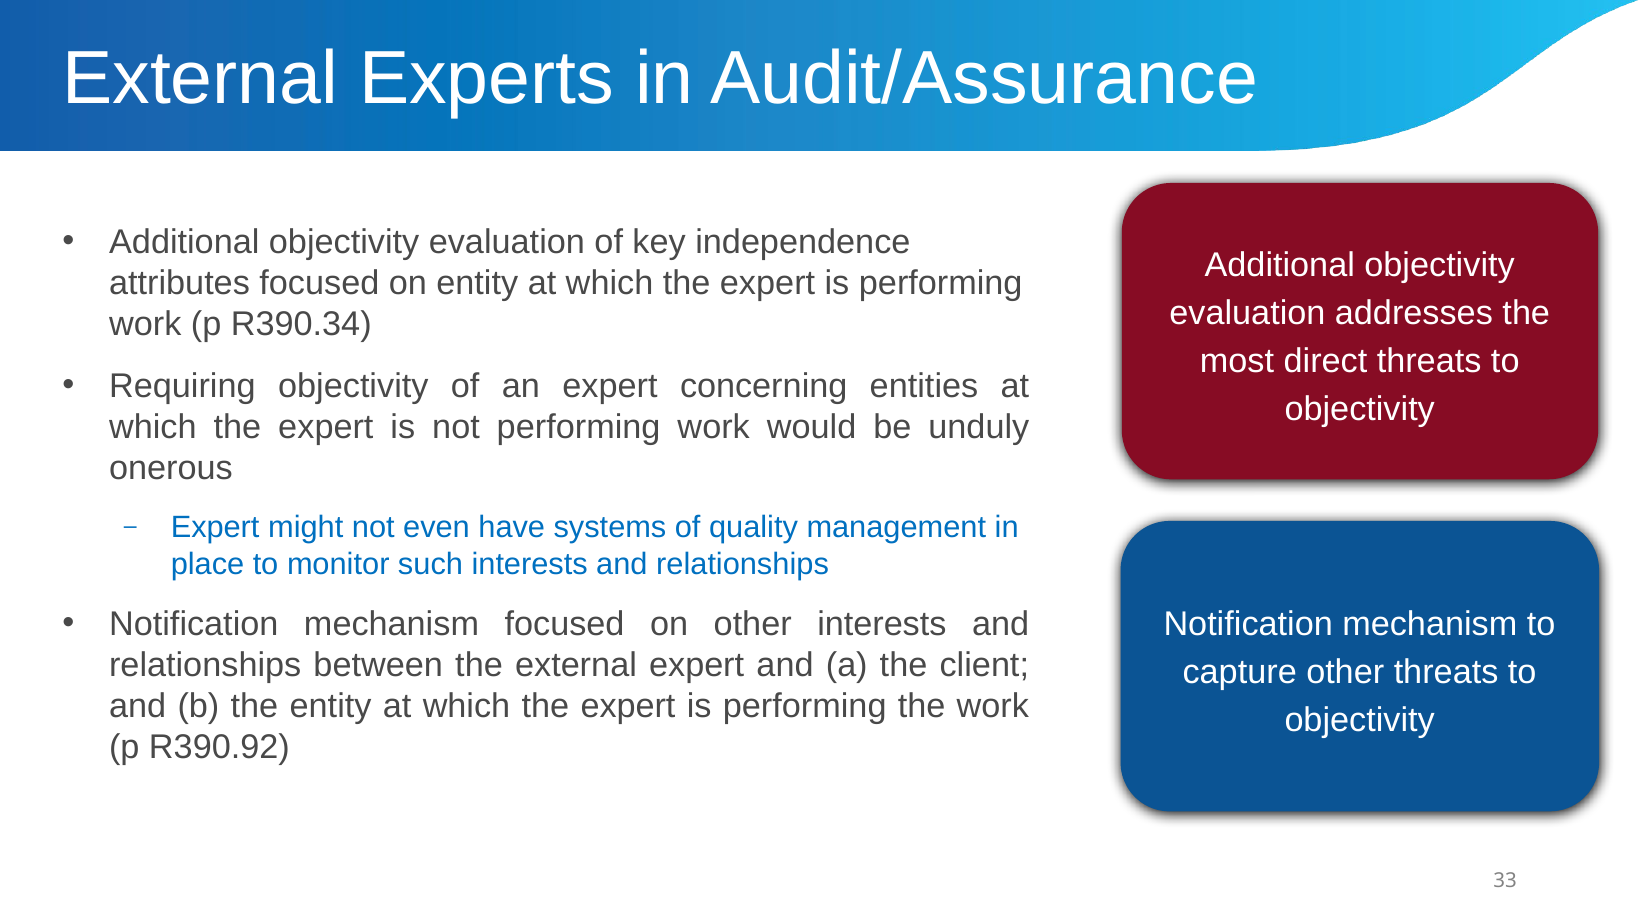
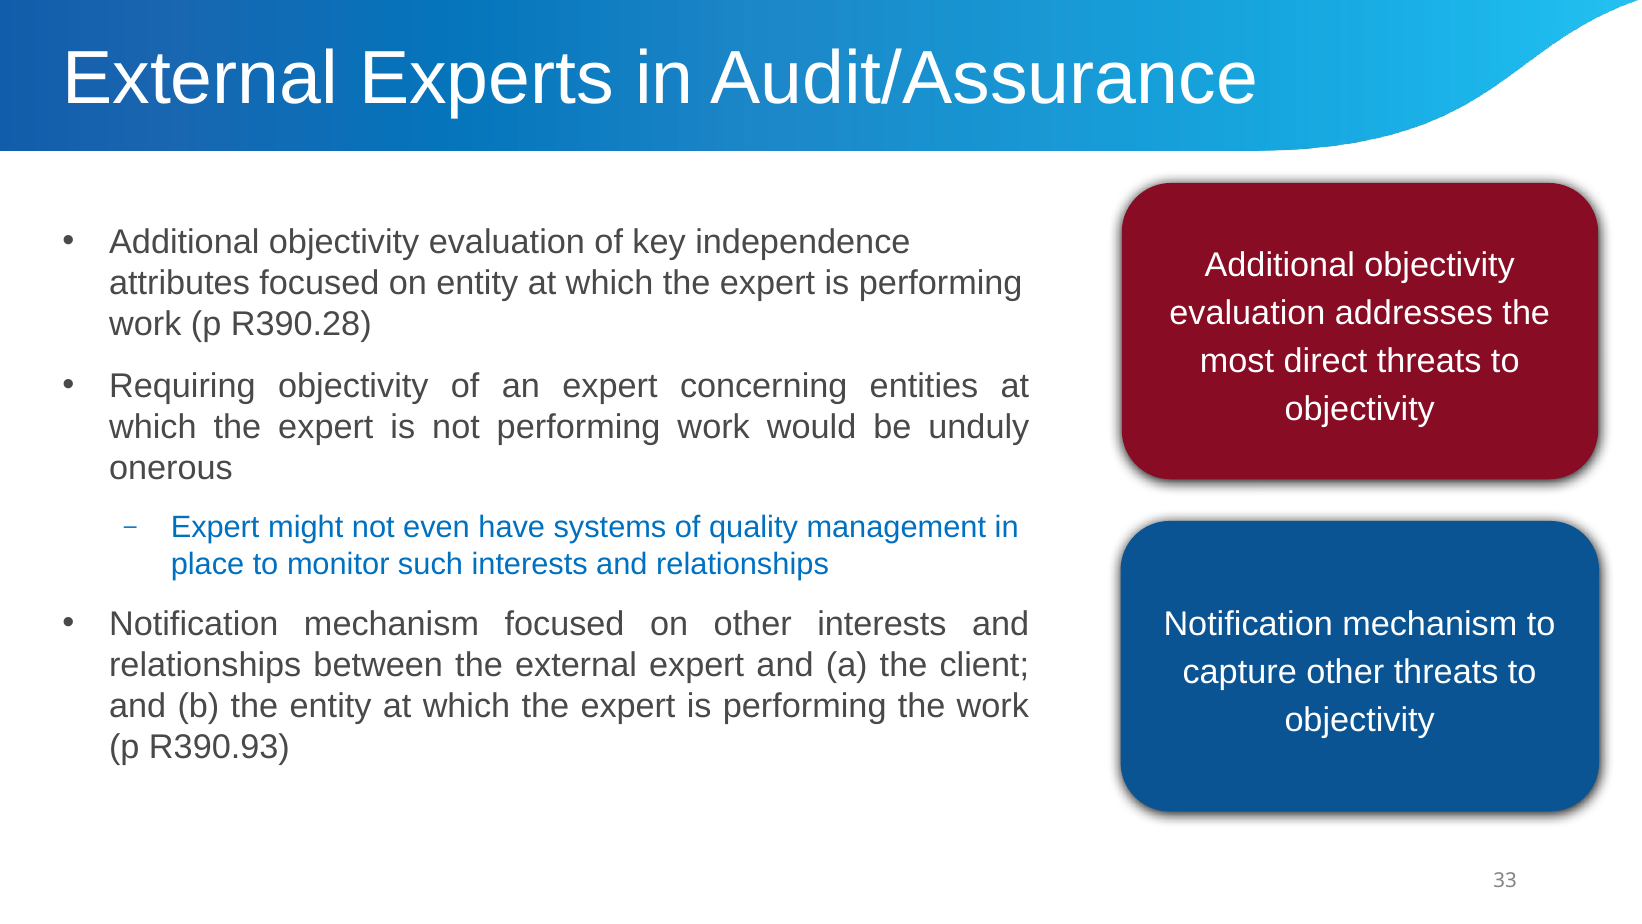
R390.34: R390.34 -> R390.28
R390.92: R390.92 -> R390.93
